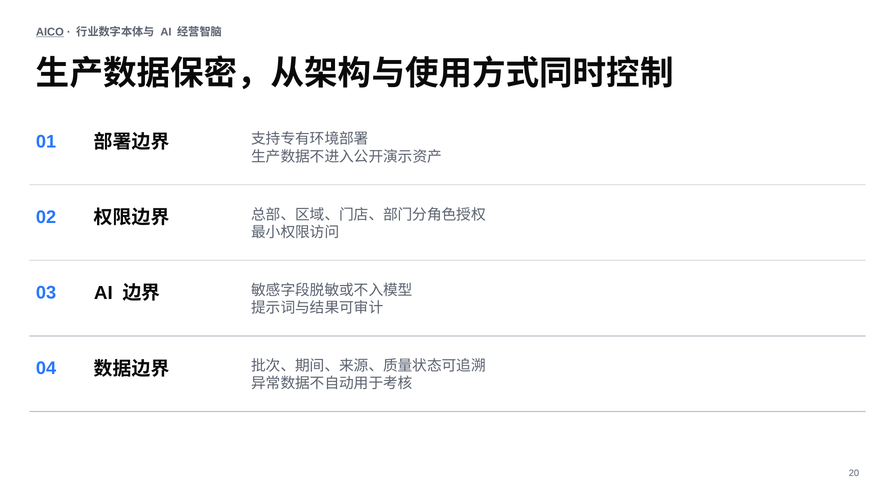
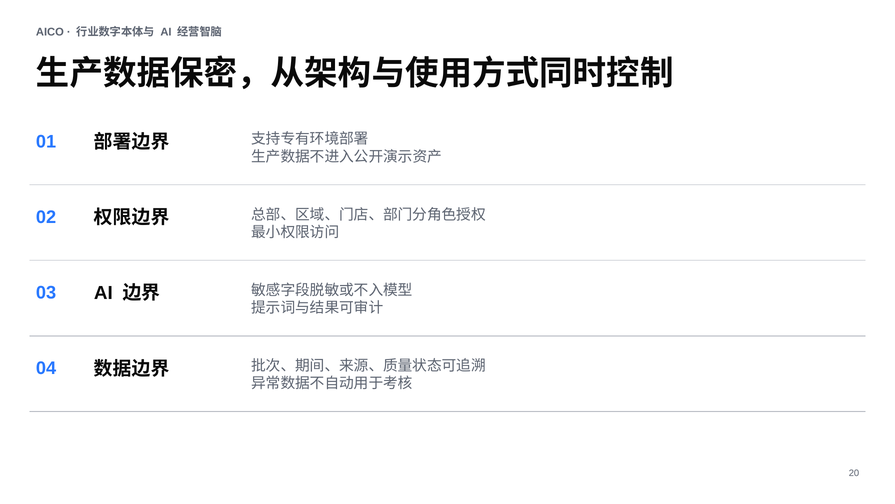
AICO underline: present -> none
